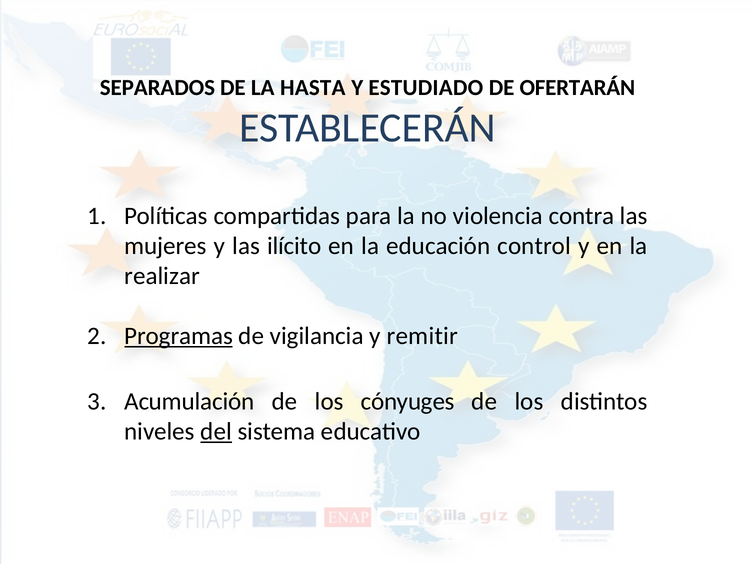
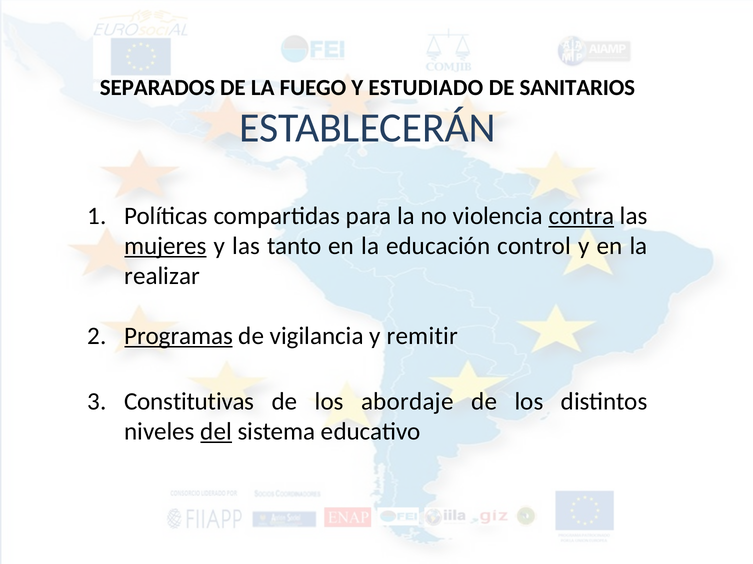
HASTA: HASTA -> FUEGO
OFERTARÁN: OFERTARÁN -> SANITARIOS
contra underline: none -> present
mujeres underline: none -> present
ilícito: ilícito -> tanto
Acumulación: Acumulación -> Constitutivas
cónyuges: cónyuges -> abordaje
